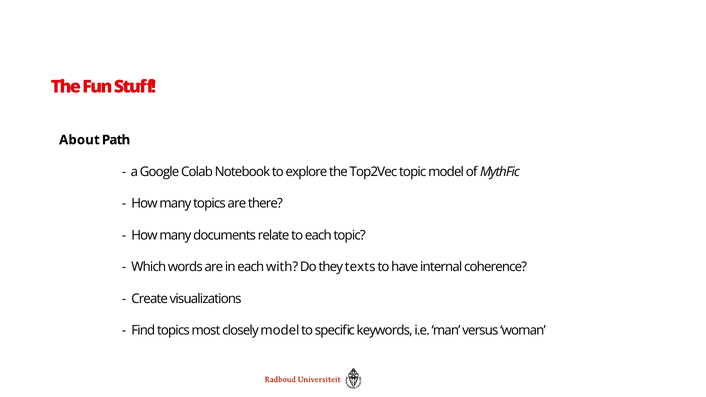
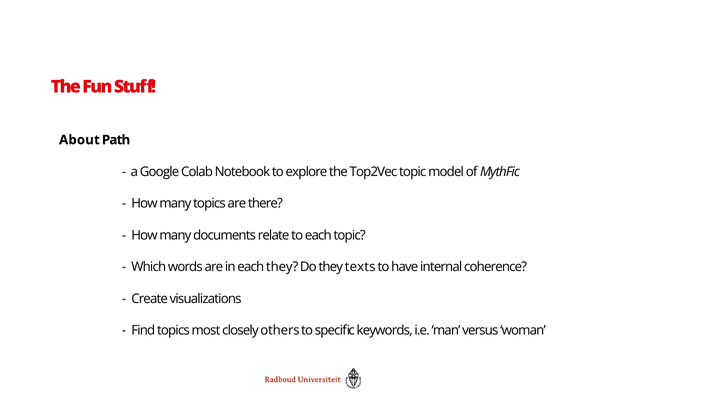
each with: with -> they
closely model: model -> others
